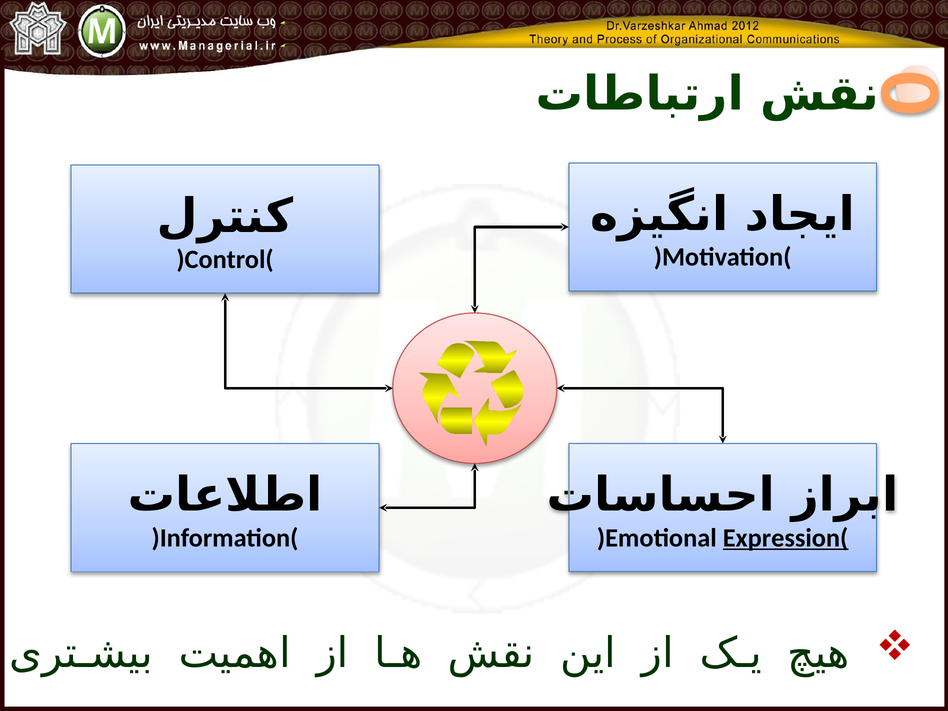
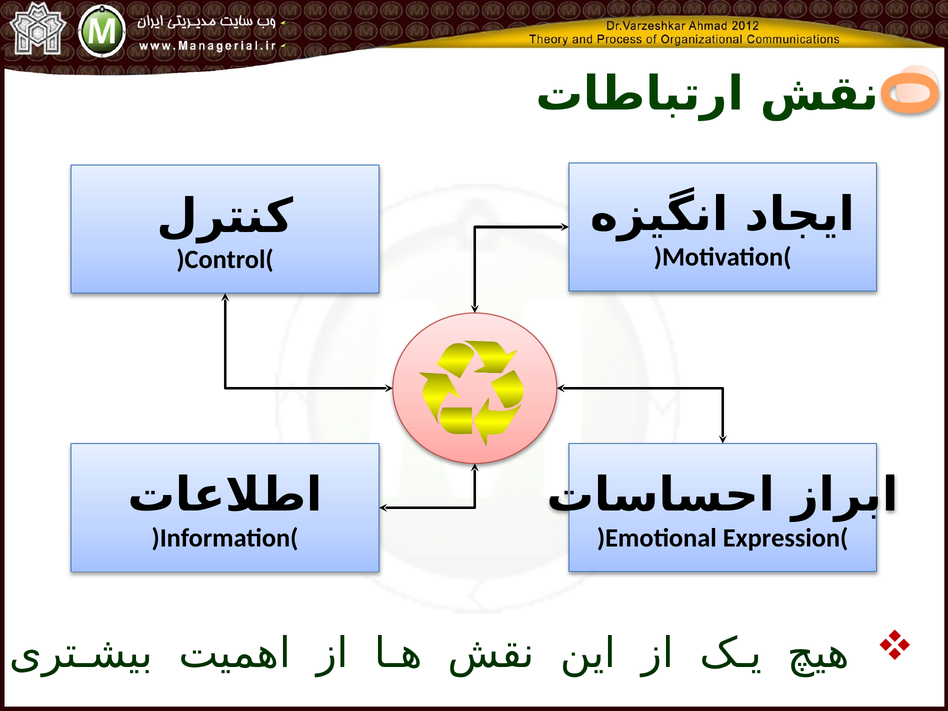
Expression( underline: present -> none
